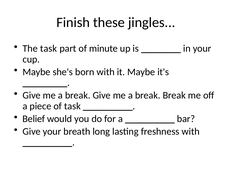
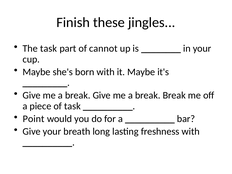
minute: minute -> cannot
Belief: Belief -> Point
